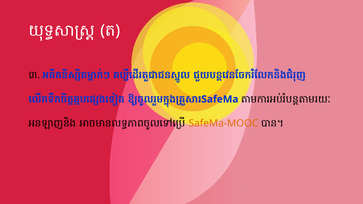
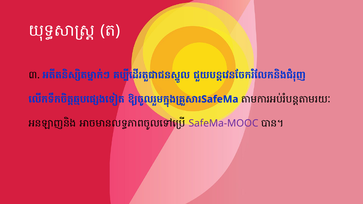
SafeMa-MOOC colour: orange -> purple
